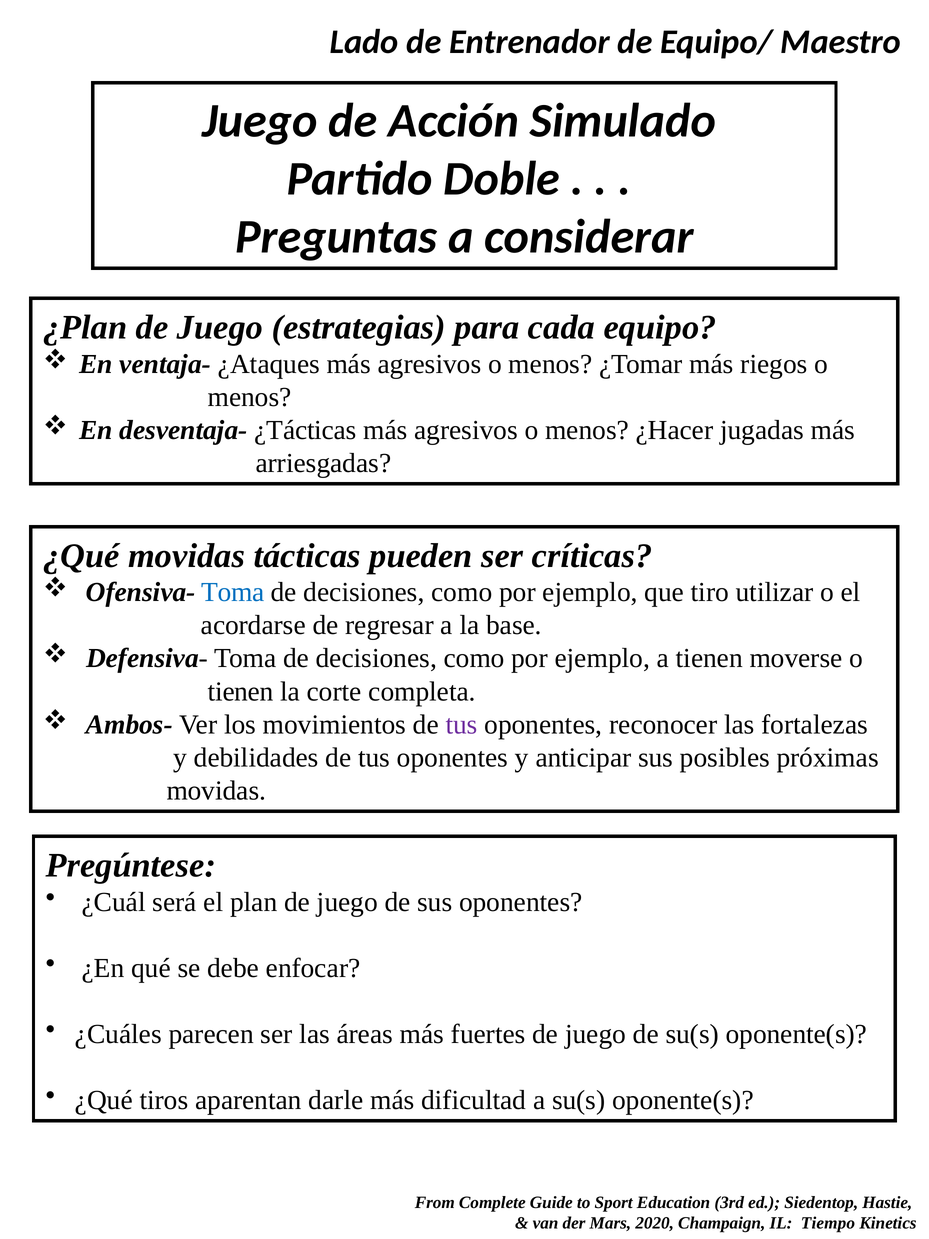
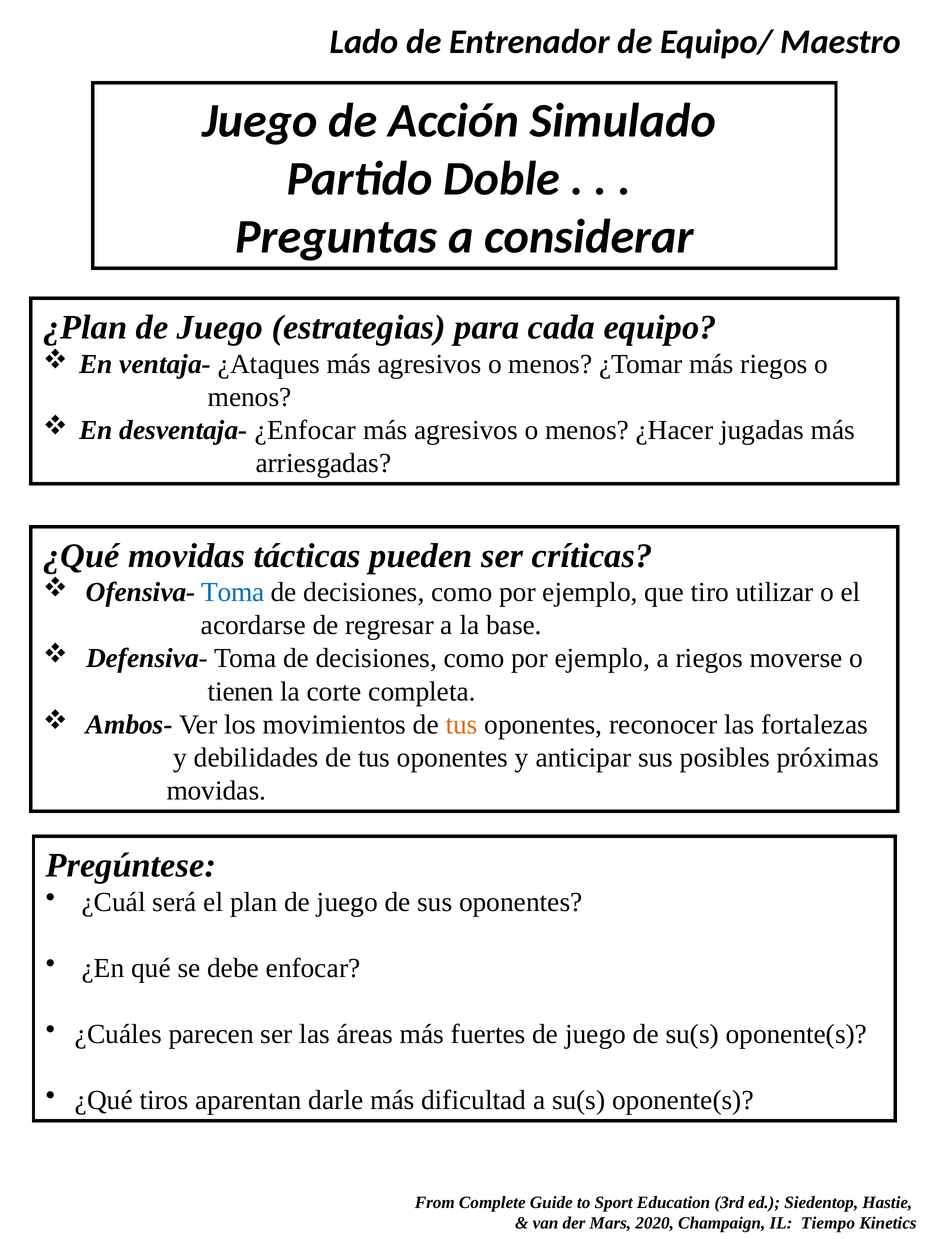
¿Tácticas: ¿Tácticas -> ¿Enfocar
a tienen: tienen -> riegos
tus at (462, 724) colour: purple -> orange
